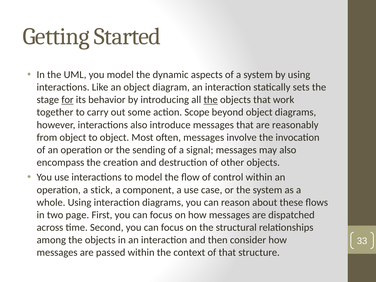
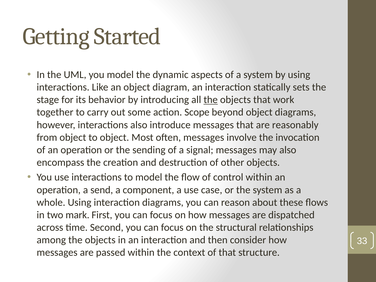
for underline: present -> none
stick: stick -> send
page: page -> mark
